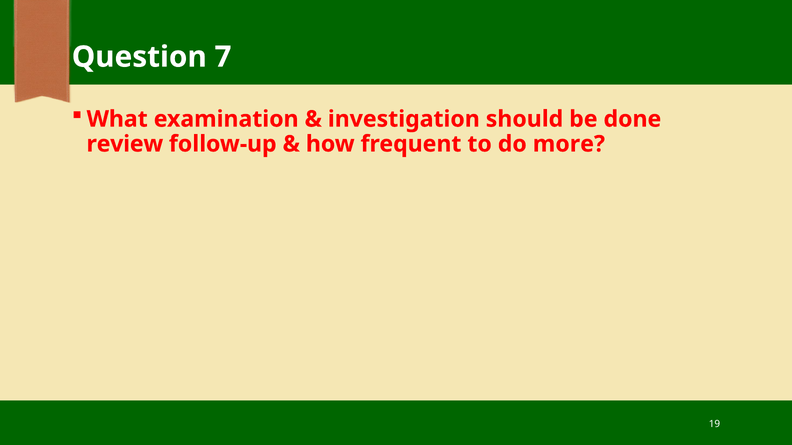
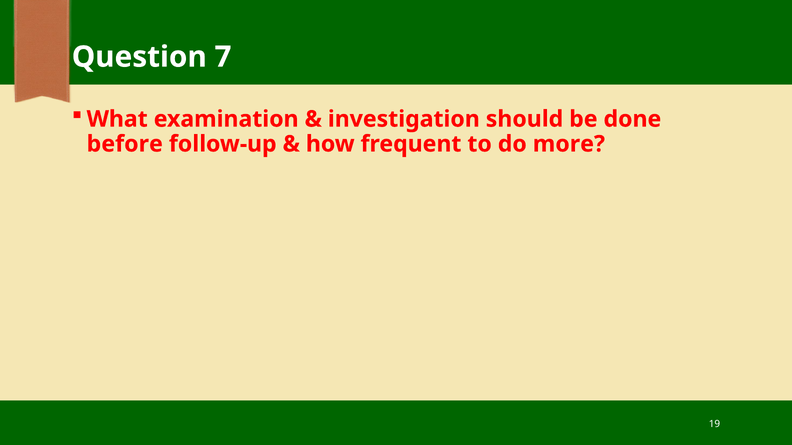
review: review -> before
